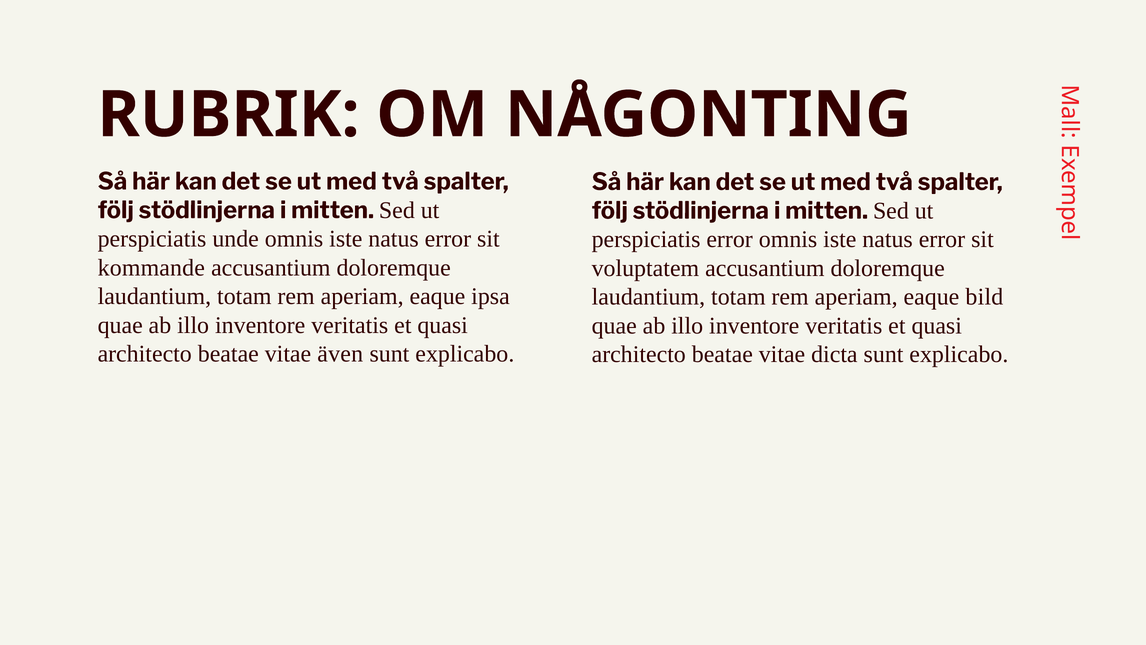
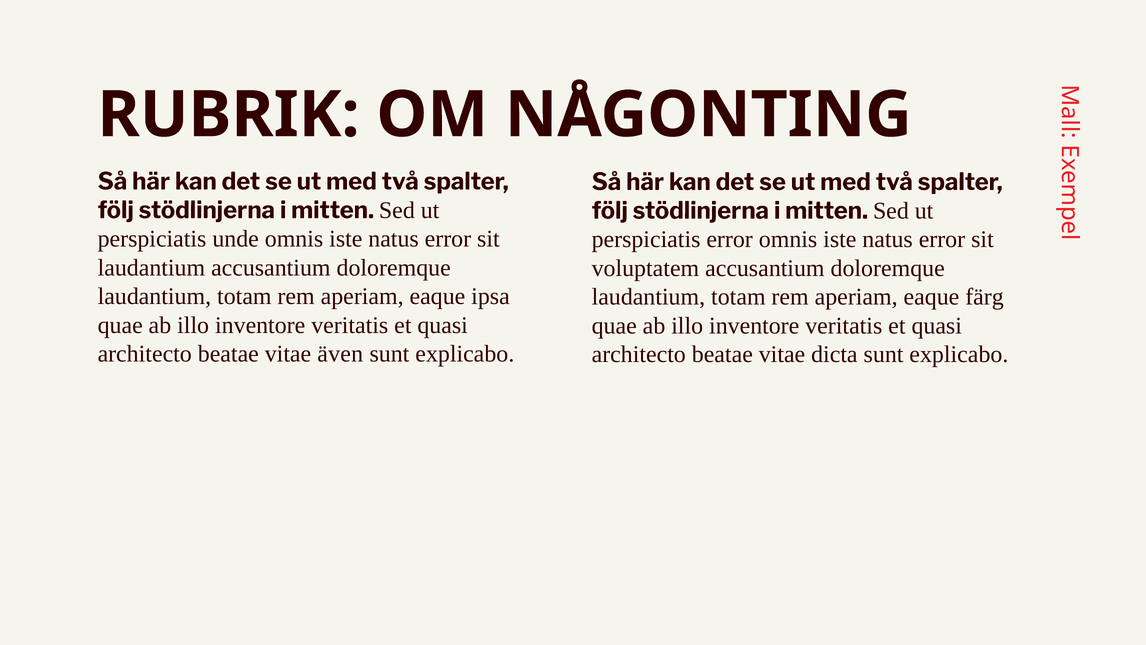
kommande at (151, 268): kommande -> laudantium
bild: bild -> färg
